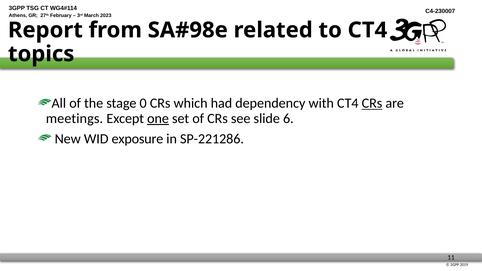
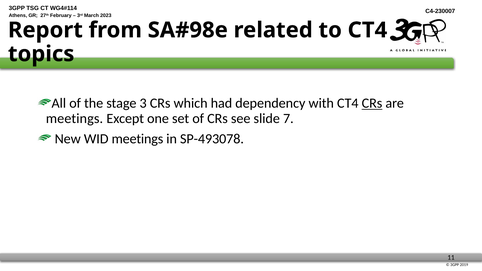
0: 0 -> 3
one underline: present -> none
6: 6 -> 7
WID exposure: exposure -> meetings
SP-221286: SP-221286 -> SP-493078
